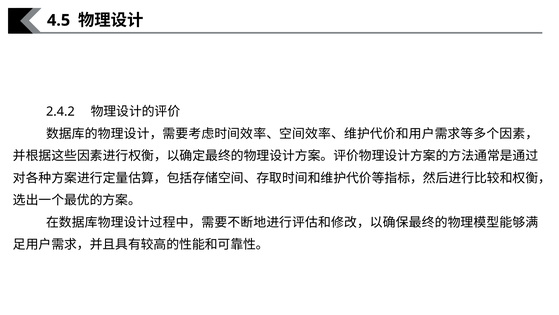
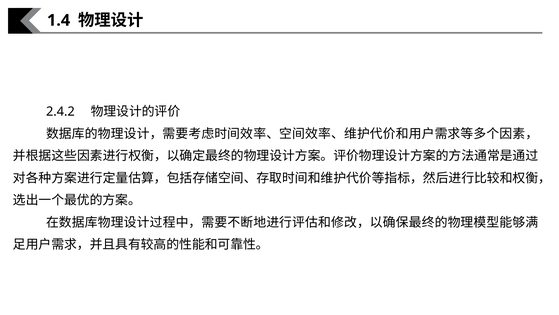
4.5: 4.5 -> 1.4
